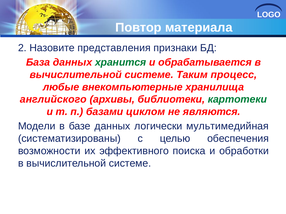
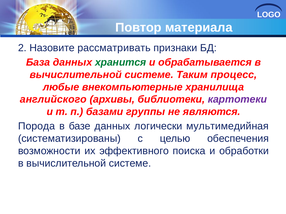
представления: представления -> рассматривать
картотеки colour: green -> purple
циклом: циклом -> группы
Модели: Модели -> Порода
